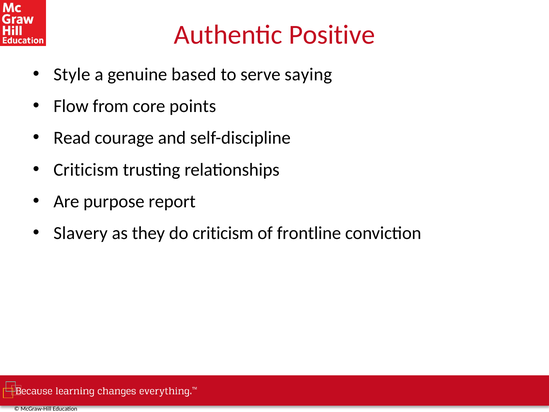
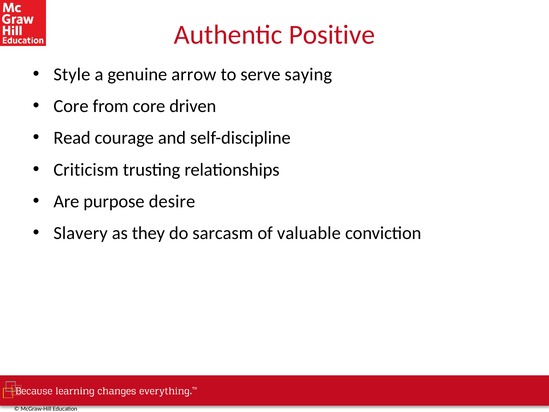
based: based -> arrow
Flow at (71, 106): Flow -> Core
points: points -> driven
report: report -> desire
do criticism: criticism -> sarcasm
frontline: frontline -> valuable
